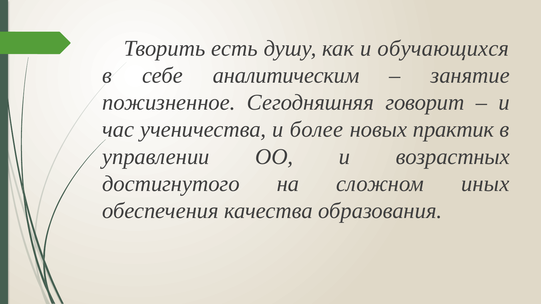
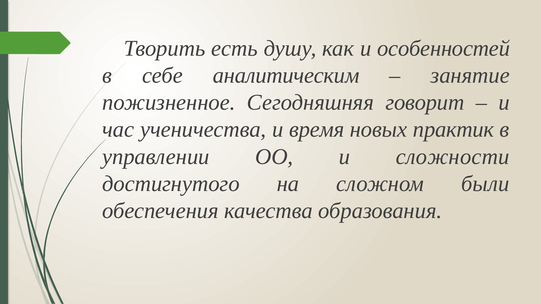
обучающихся: обучающихся -> особенностей
более: более -> время
возрастных: возрастных -> сложности
иных: иных -> были
